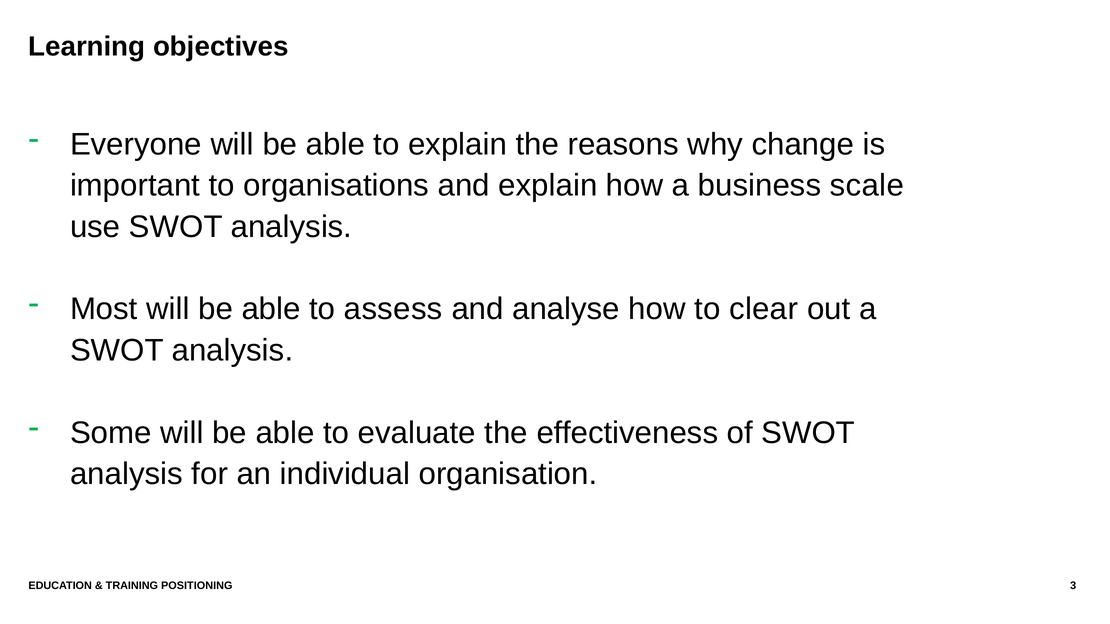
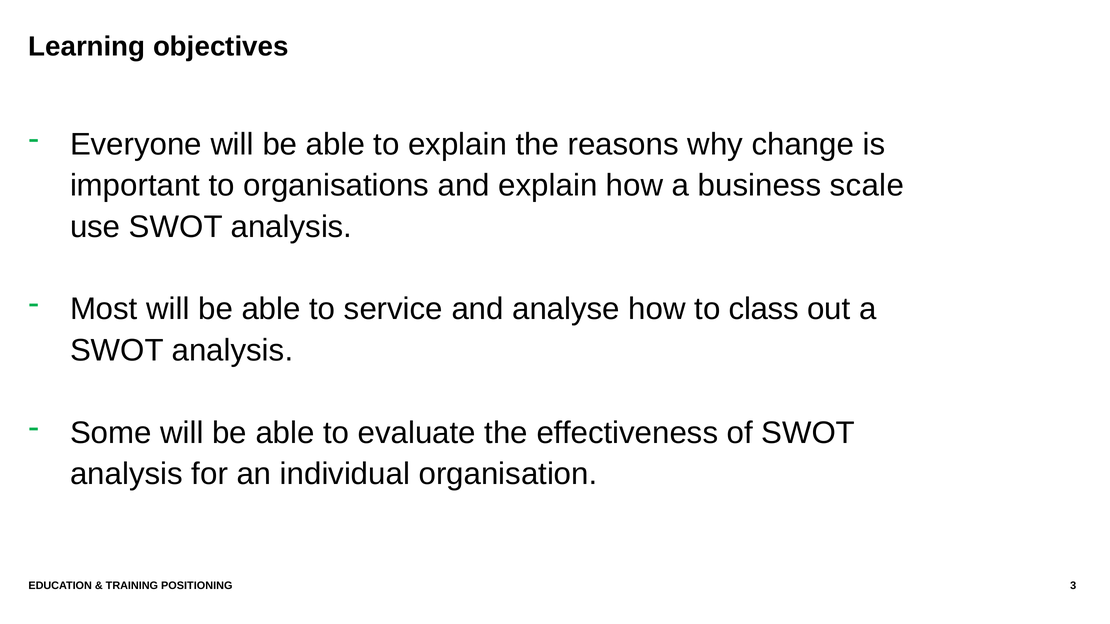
assess: assess -> service
clear: clear -> class
